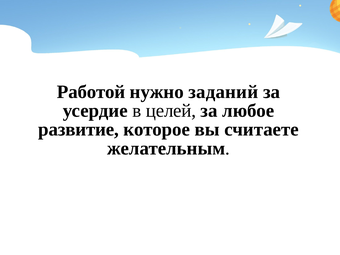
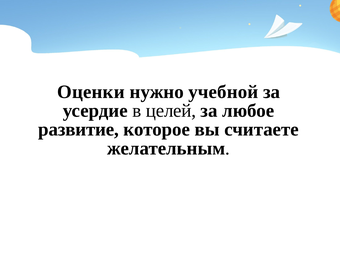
Работой: Работой -> Оценки
заданий: заданий -> учебной
